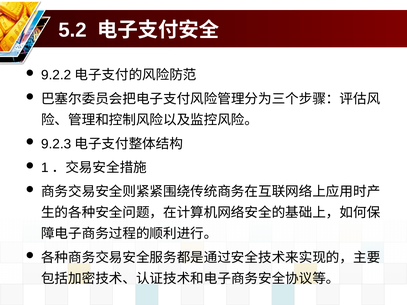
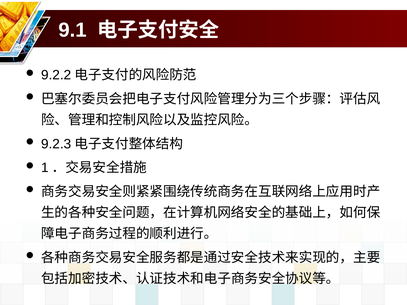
5.2: 5.2 -> 9.1
